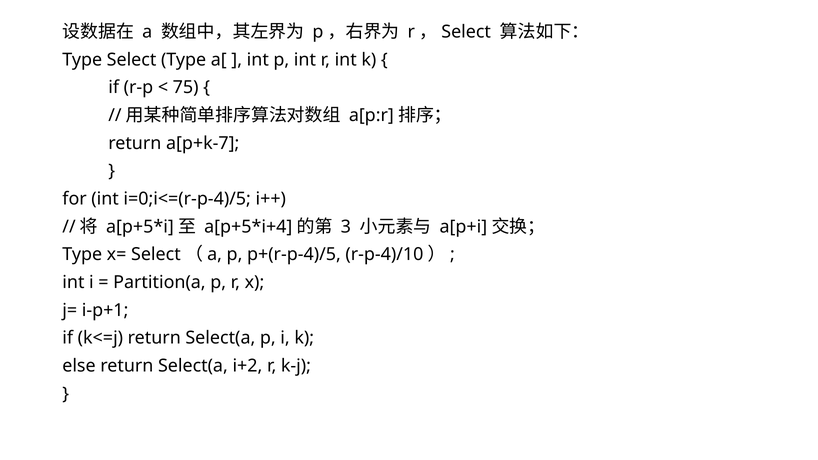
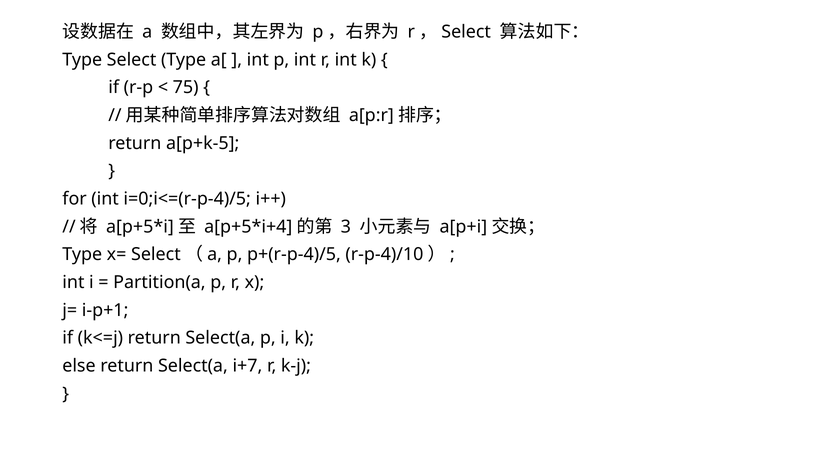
a[p+k-7: a[p+k-7 -> a[p+k-5
i+2: i+2 -> i+7
